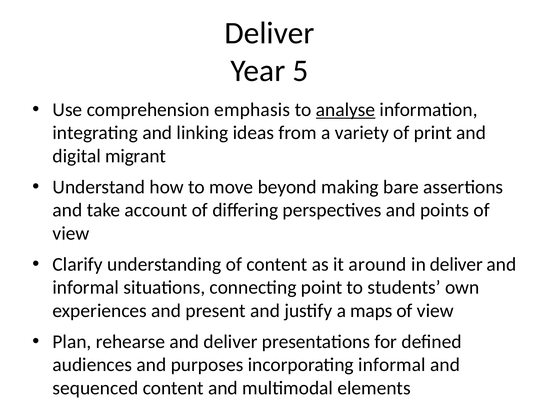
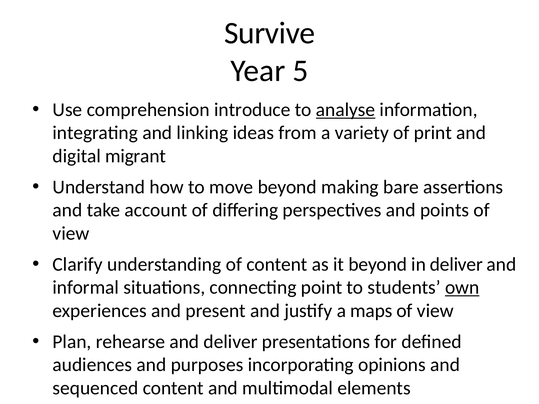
Deliver at (270, 33): Deliver -> Survive
emphasis: emphasis -> introduce
it around: around -> beyond
own underline: none -> present
incorporating informal: informal -> opinions
